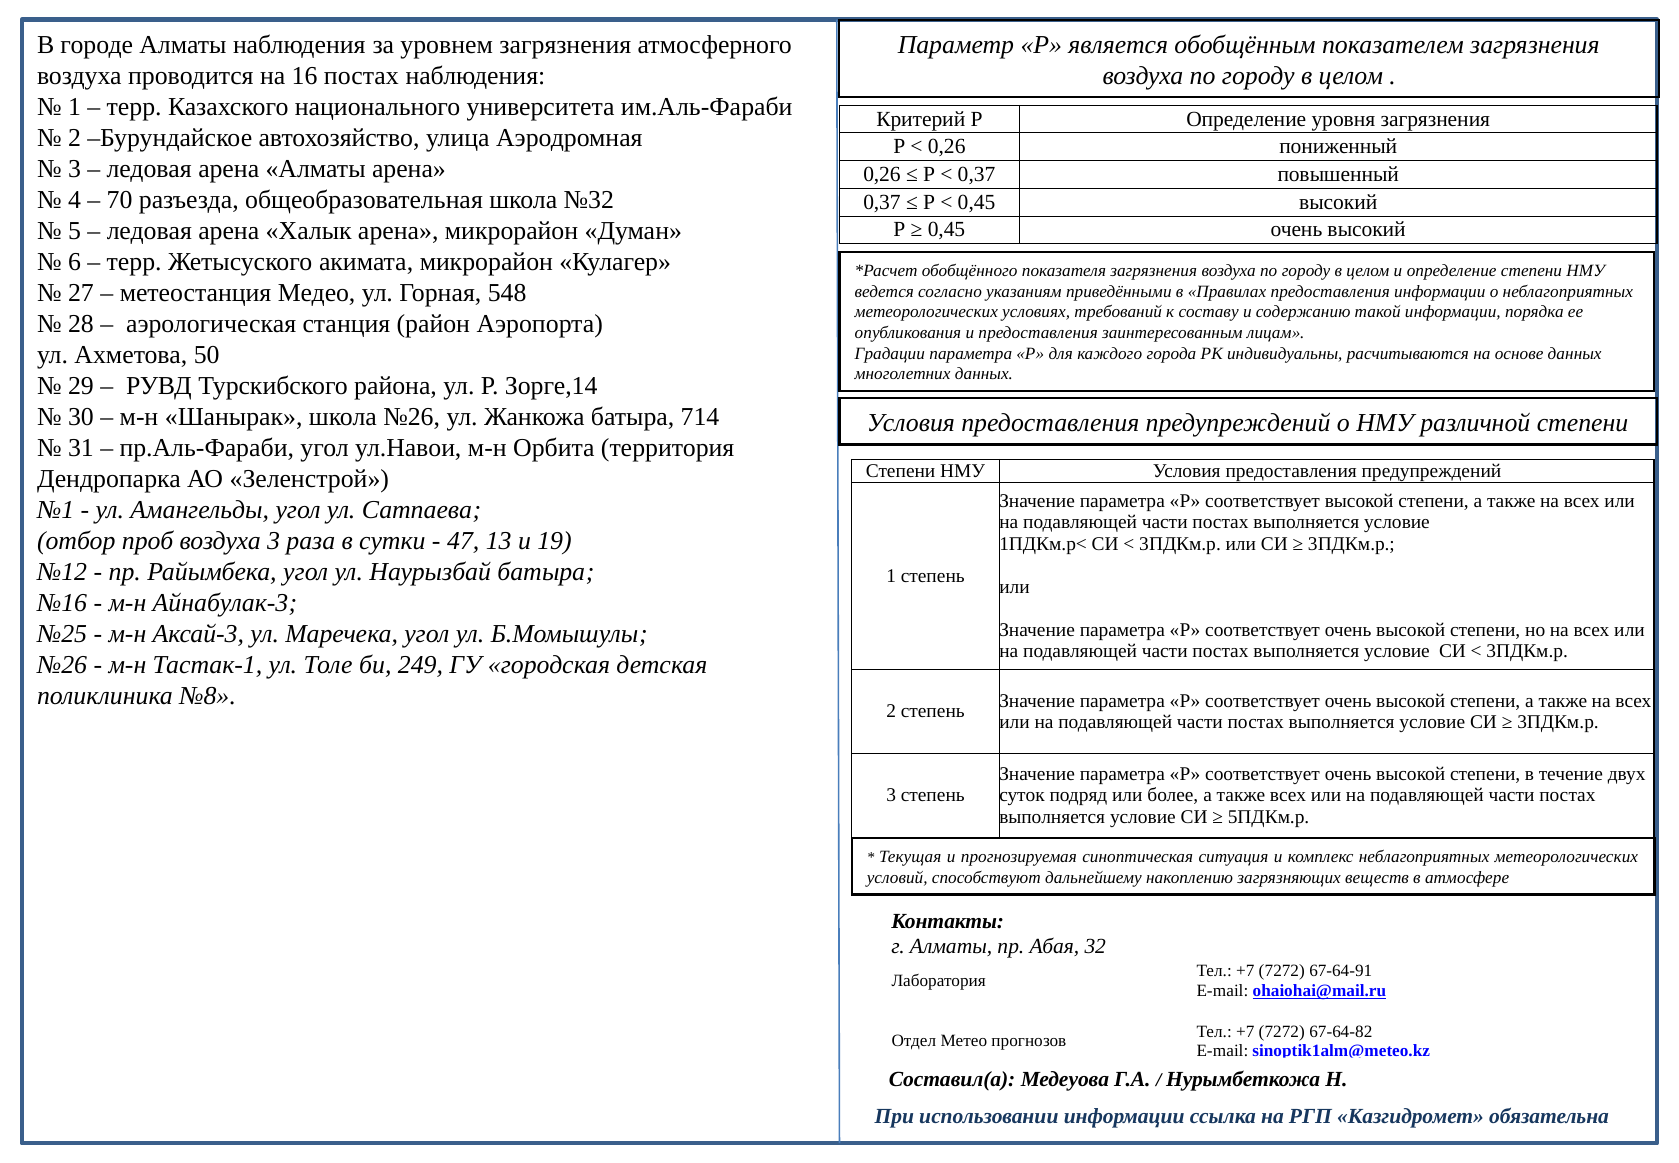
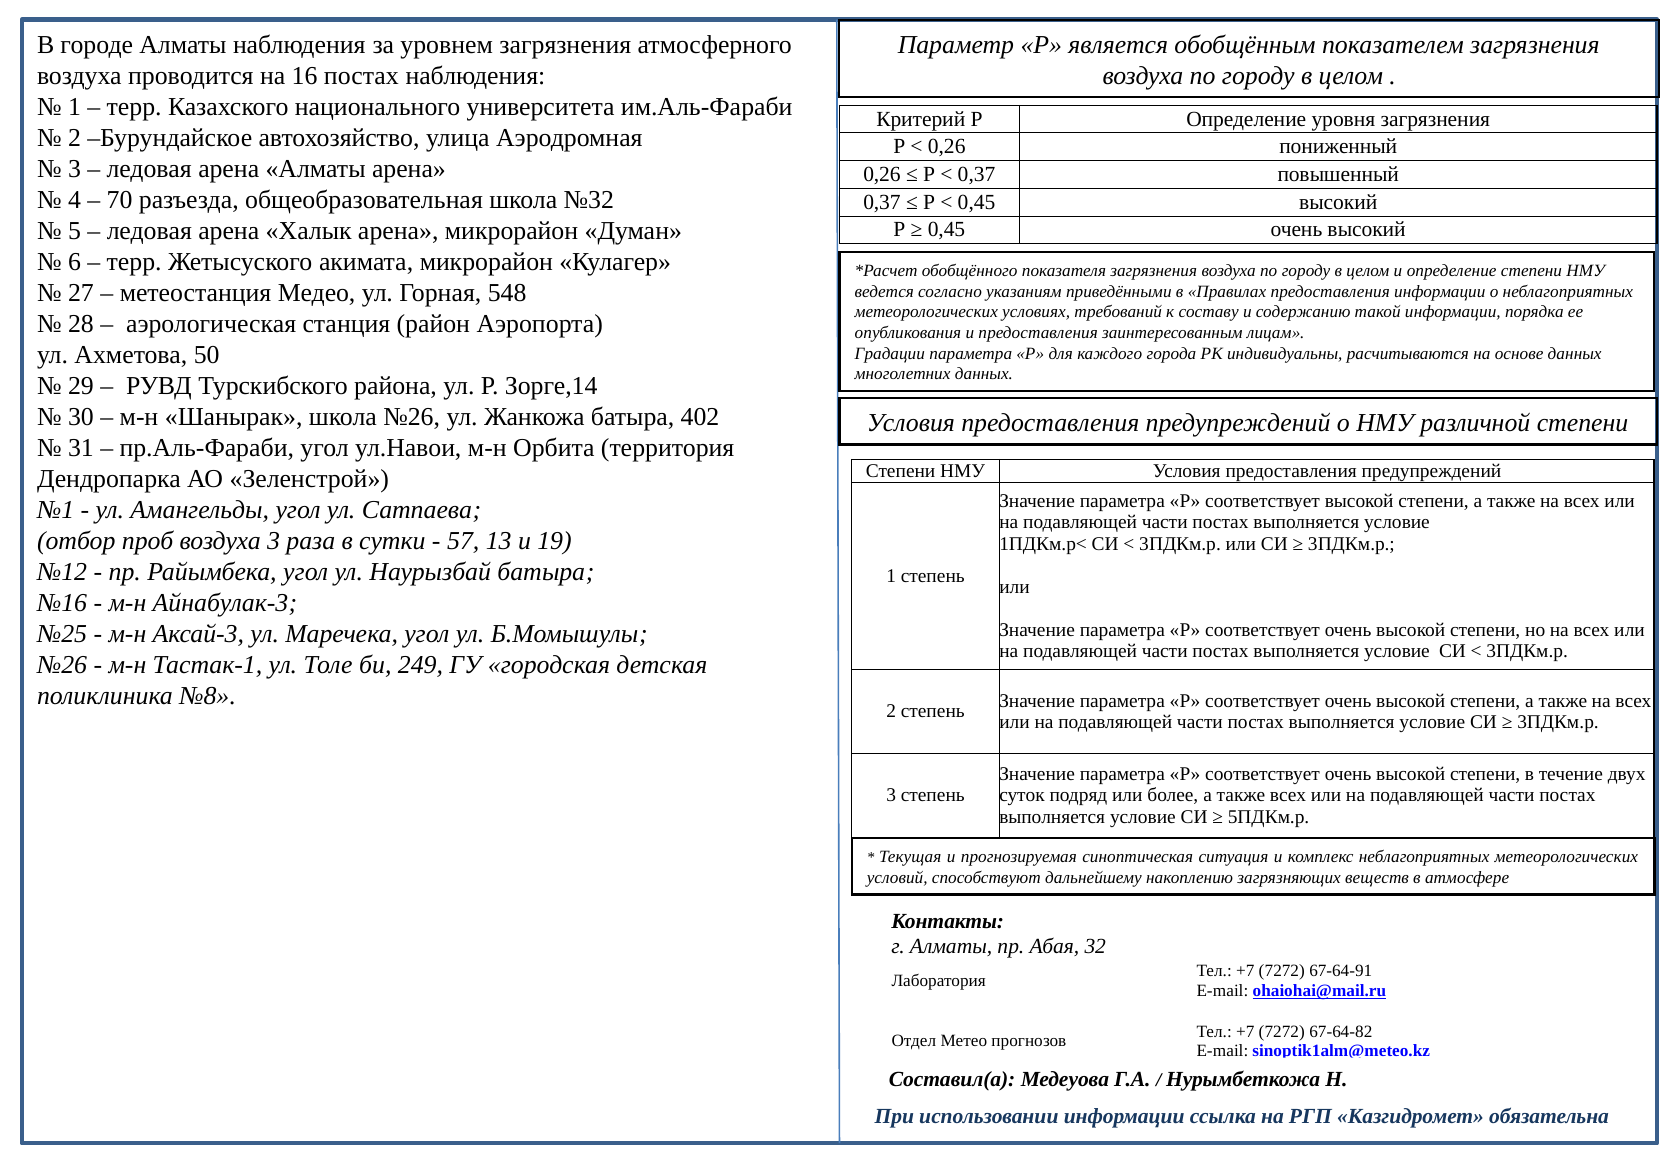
714: 714 -> 402
47: 47 -> 57
